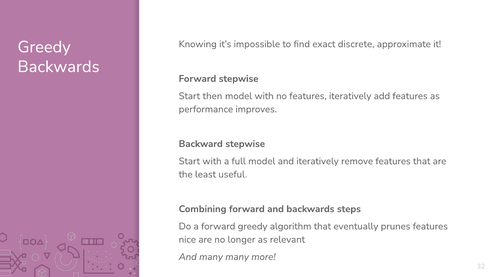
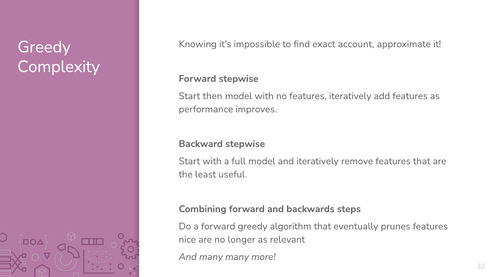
discrete: discrete -> account
Backwards at (59, 67): Backwards -> Complexity
